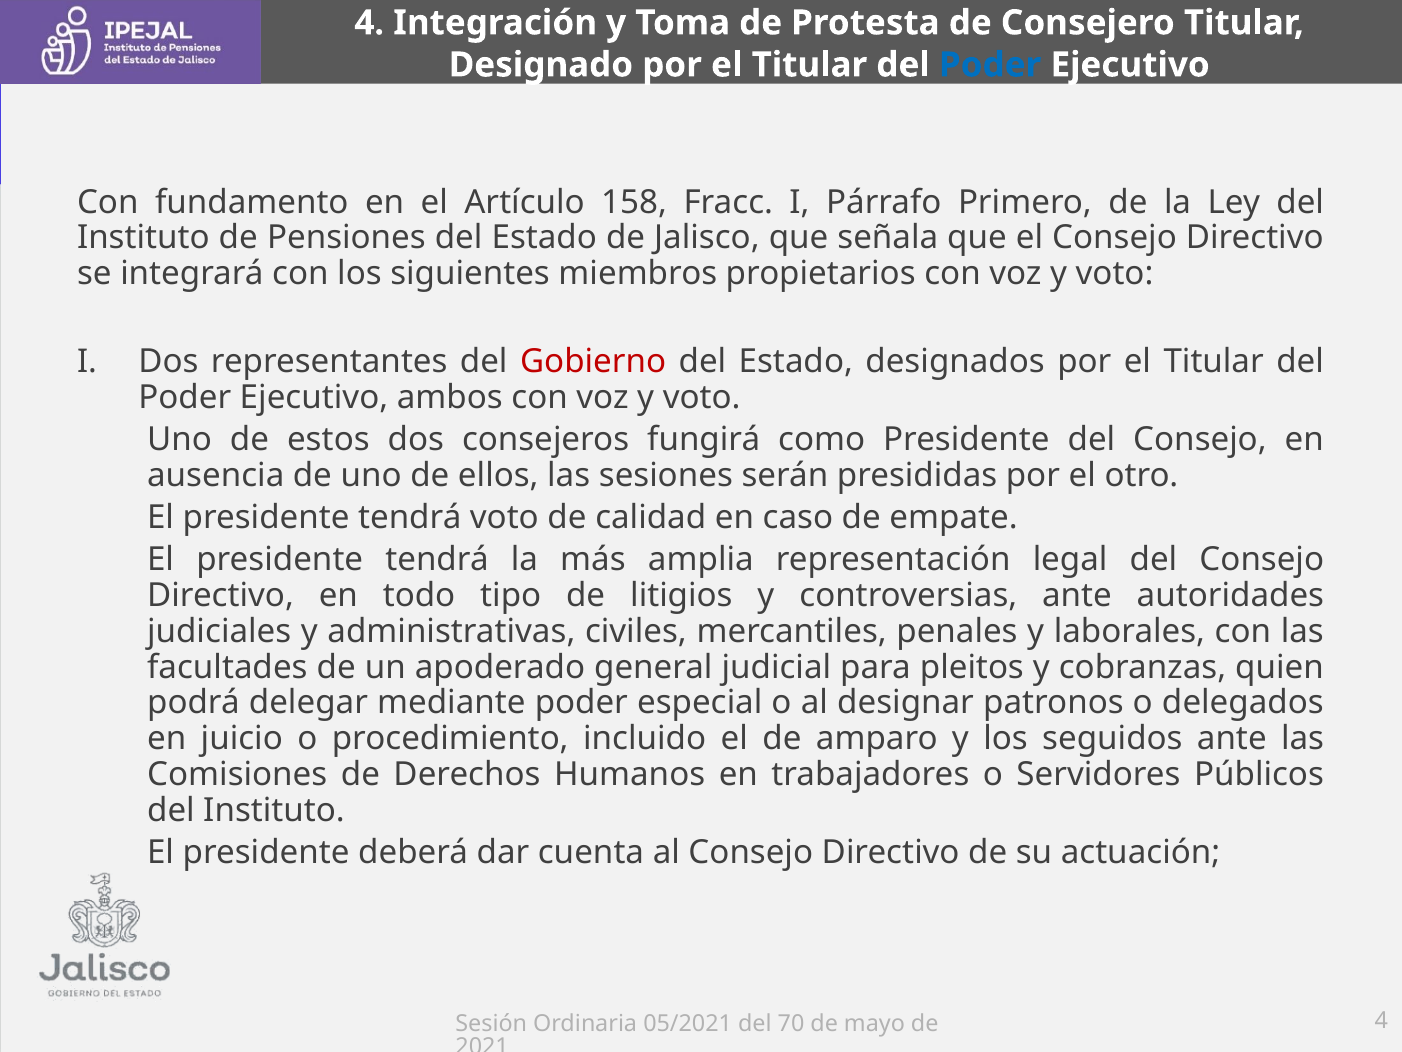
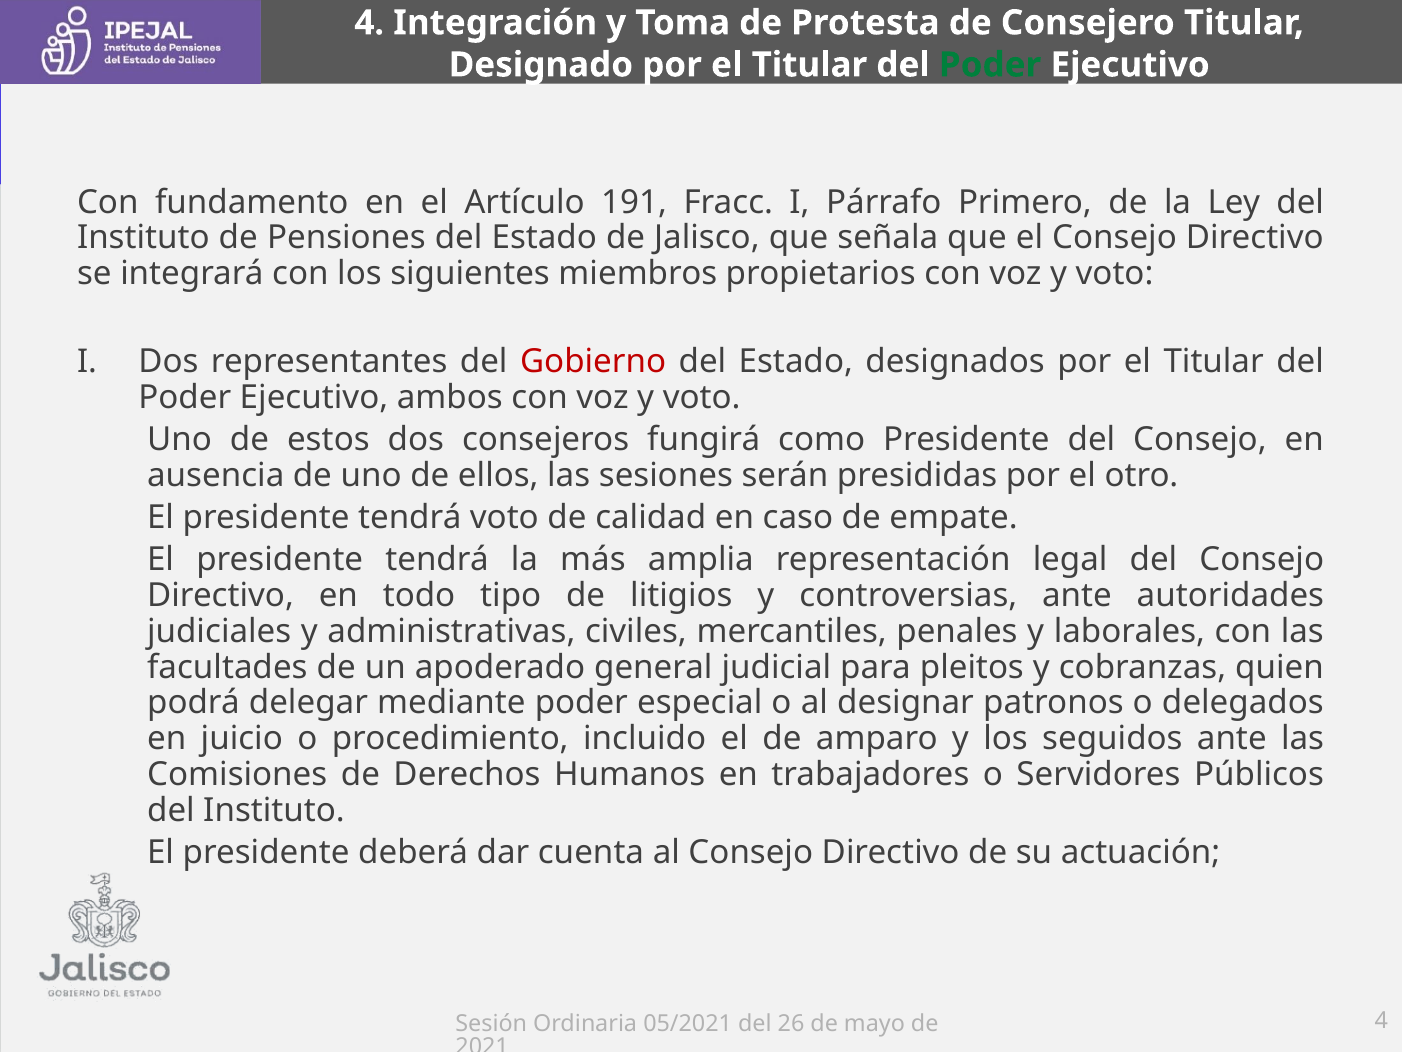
Poder at (990, 65) colour: blue -> green
158: 158 -> 191
70: 70 -> 26
